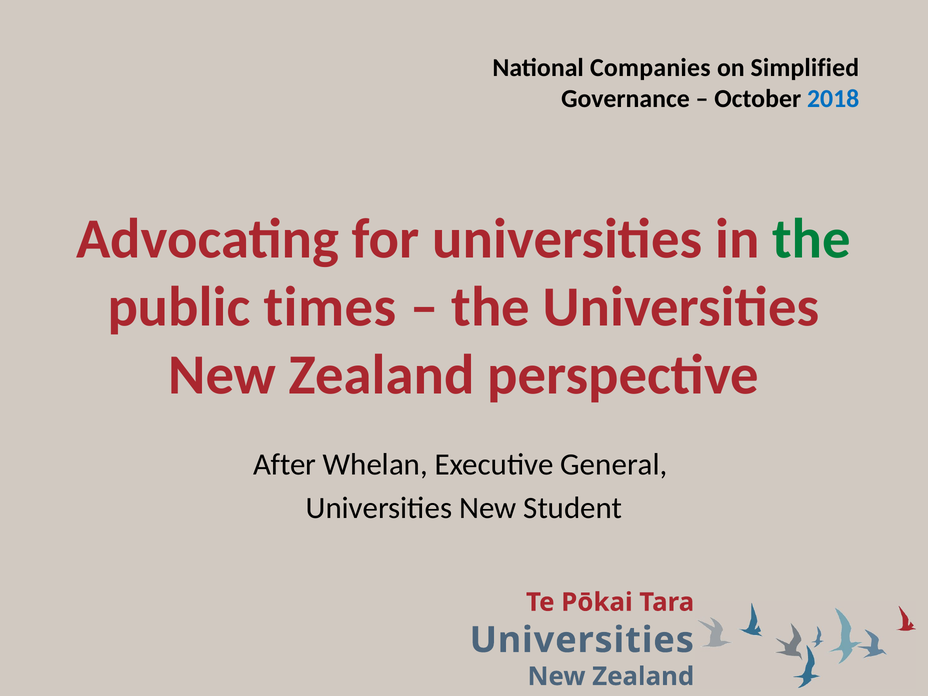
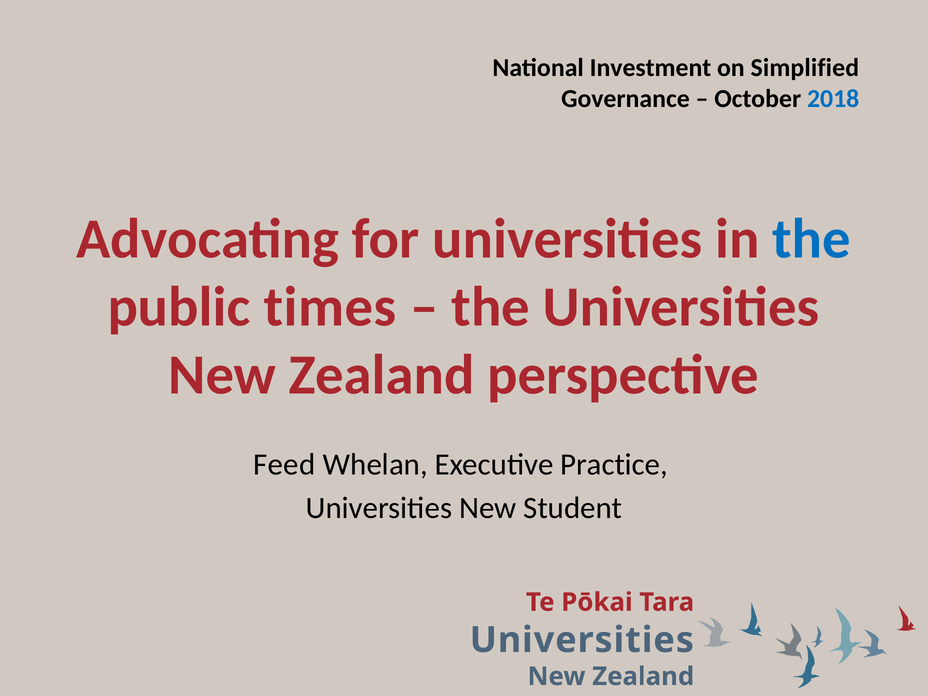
Companies: Companies -> Investment
the at (811, 239) colour: green -> blue
After: After -> Feed
General: General -> Practice
